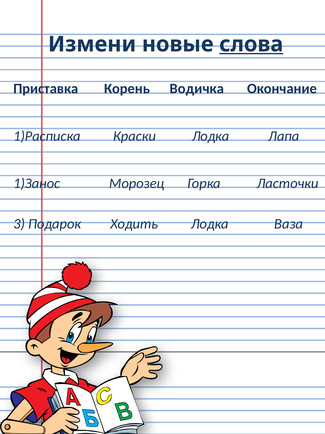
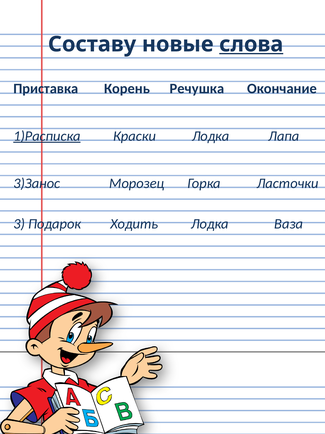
Измени: Измени -> Составу
Водичка: Водичка -> Речушка
1)Расписка underline: none -> present
1)Занос: 1)Занос -> 3)Занос
